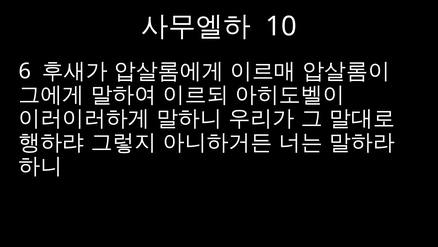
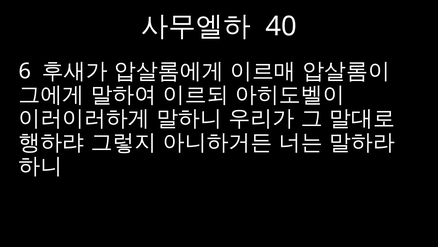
10: 10 -> 40
